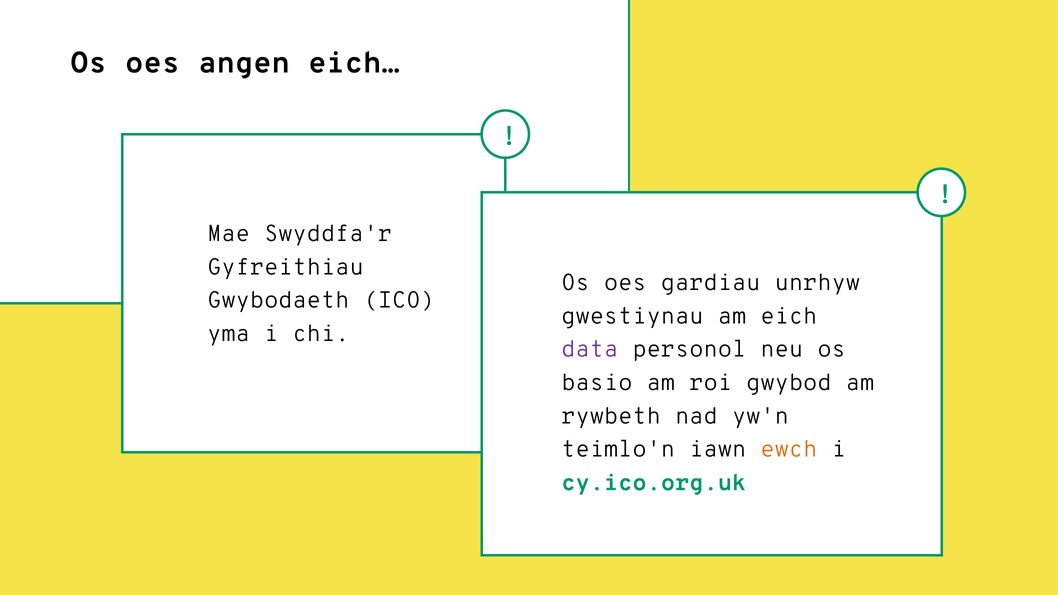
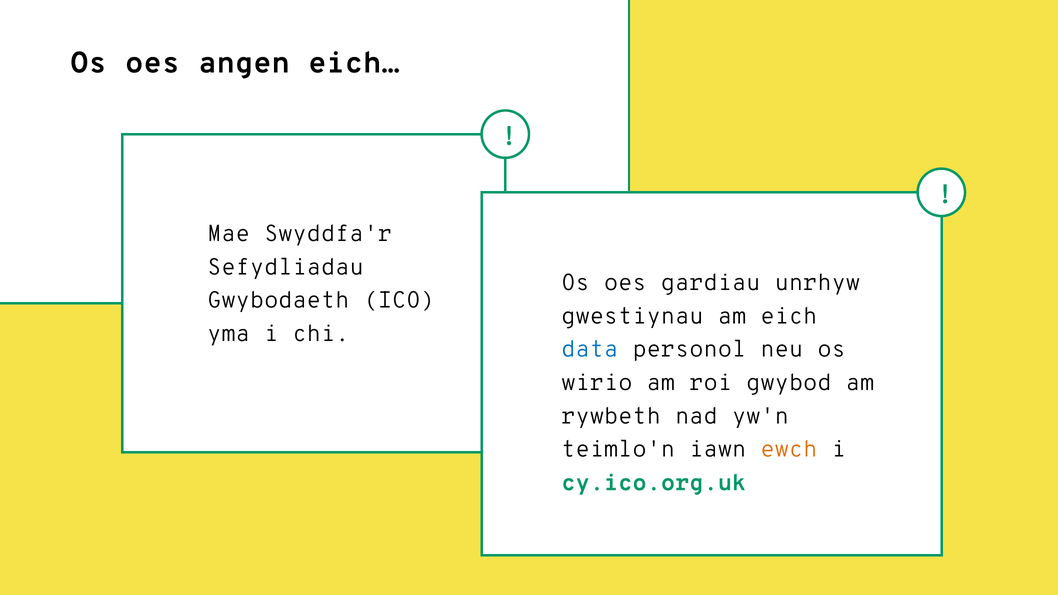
Gyfreithiau: Gyfreithiau -> Sefydliadau
data colour: purple -> blue
basio: basio -> wirio
